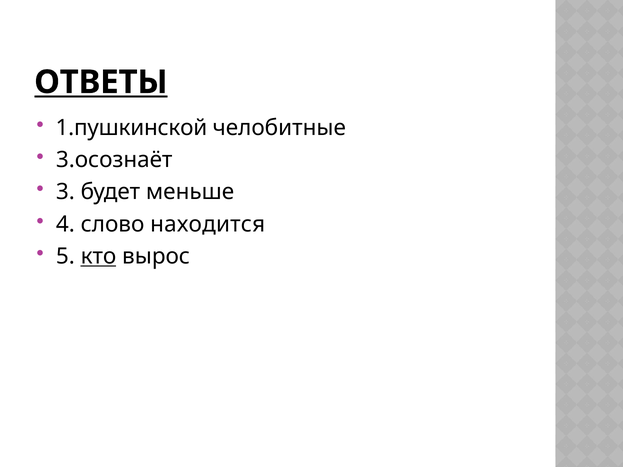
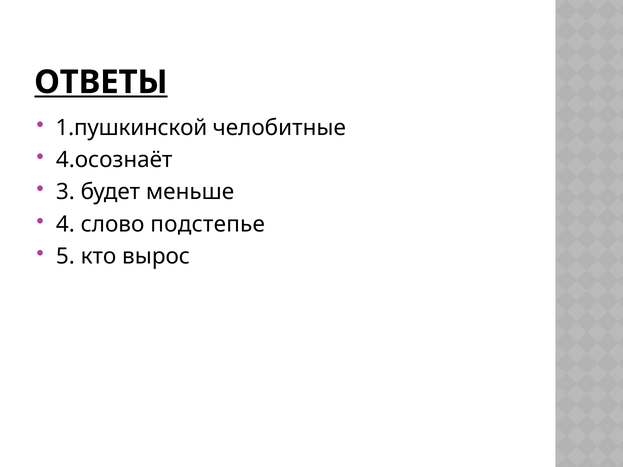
3.осознаёт: 3.осознаёт -> 4.осознаёт
находится: находится -> подстепье
кто underline: present -> none
